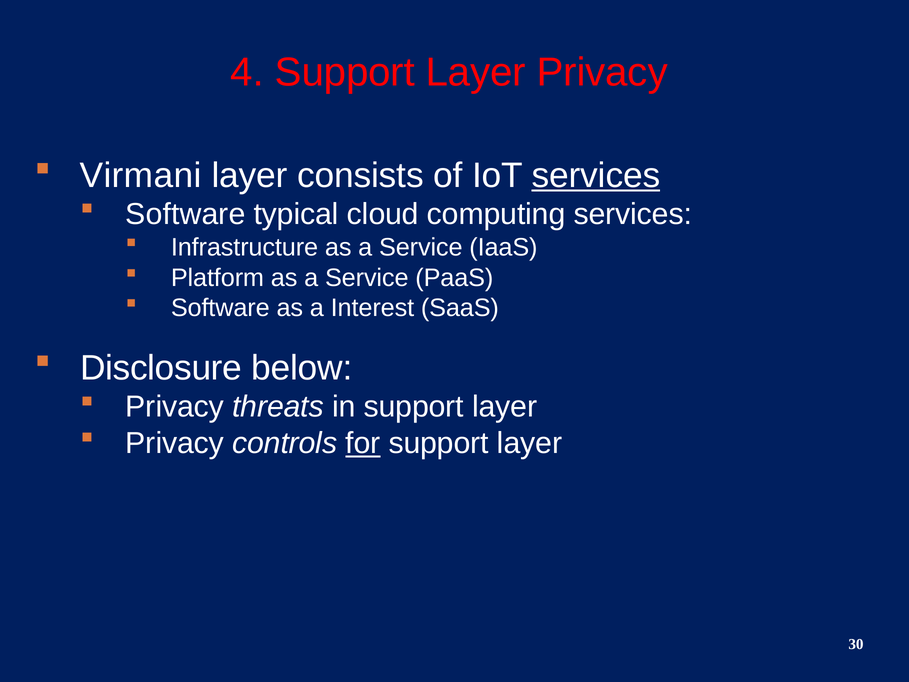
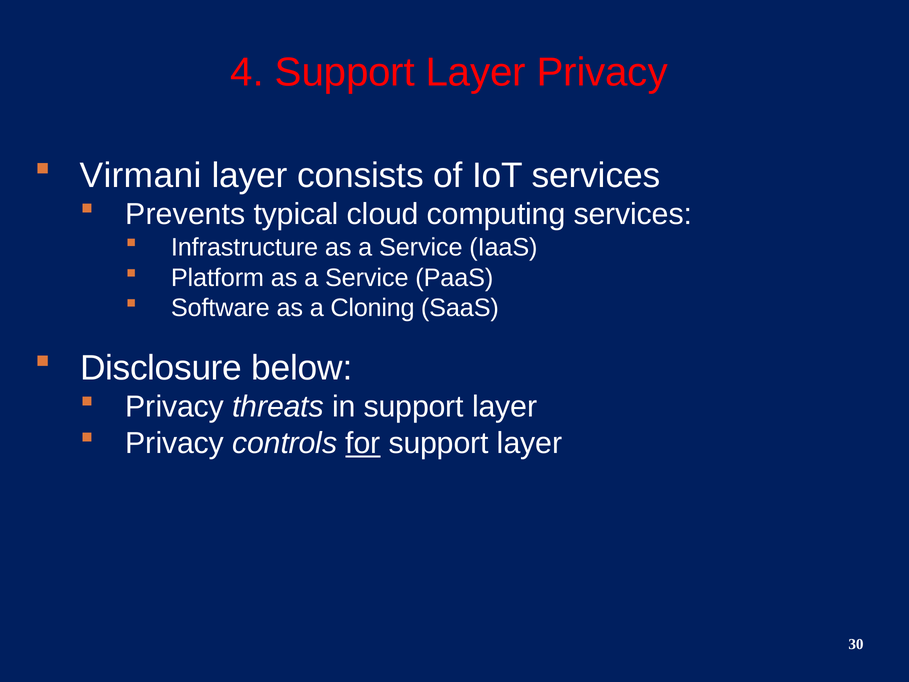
services at (596, 175) underline: present -> none
Software at (185, 214): Software -> Prevents
Interest: Interest -> Cloning
